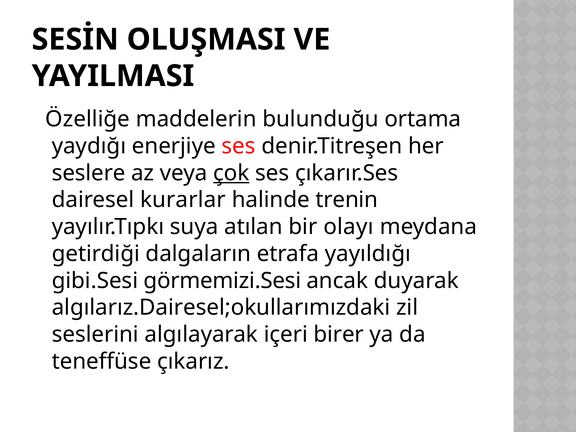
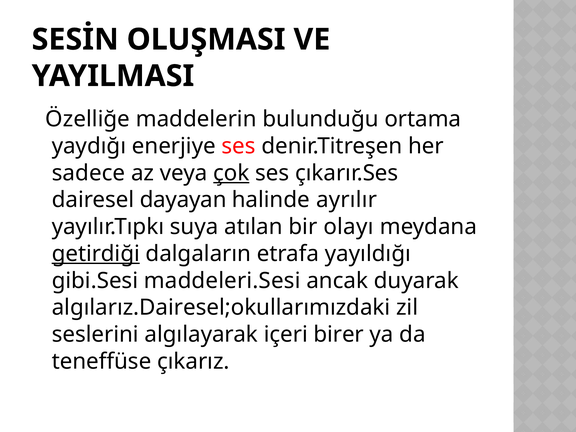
seslere: seslere -> sadece
kurarlar: kurarlar -> dayayan
trenin: trenin -> ayrılır
getirdiği underline: none -> present
görmemizi.Sesi: görmemizi.Sesi -> maddeleri.Sesi
